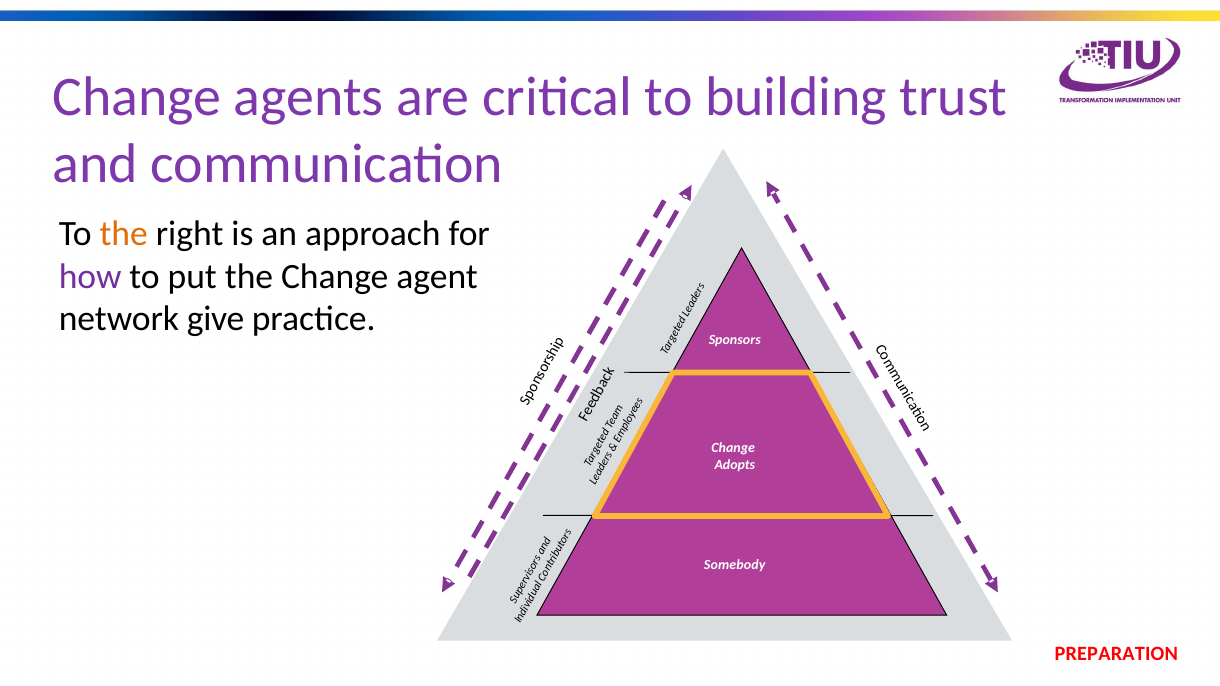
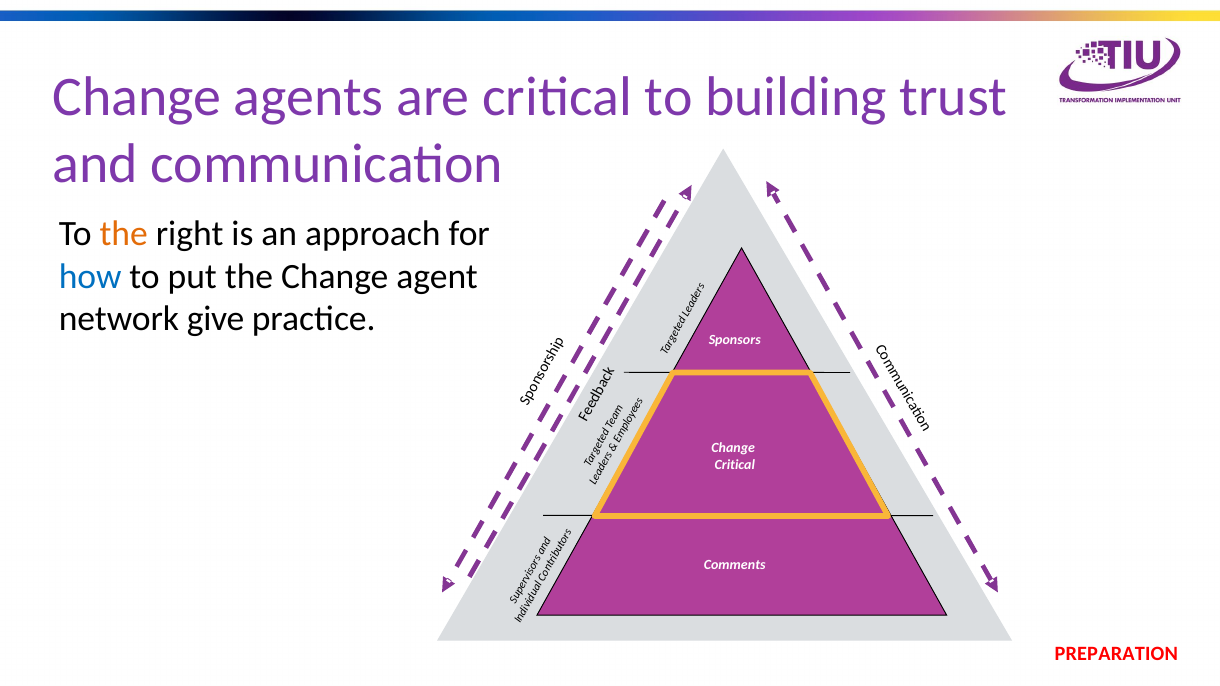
how colour: purple -> blue
Adopts at (735, 465): Adopts -> Critical
Somebody: Somebody -> Comments
